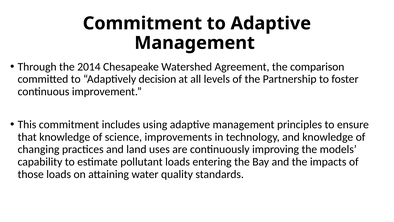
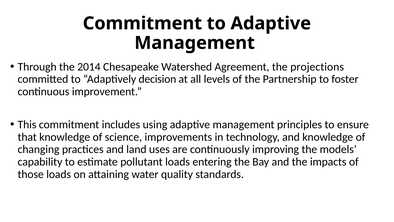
comparison: comparison -> projections
